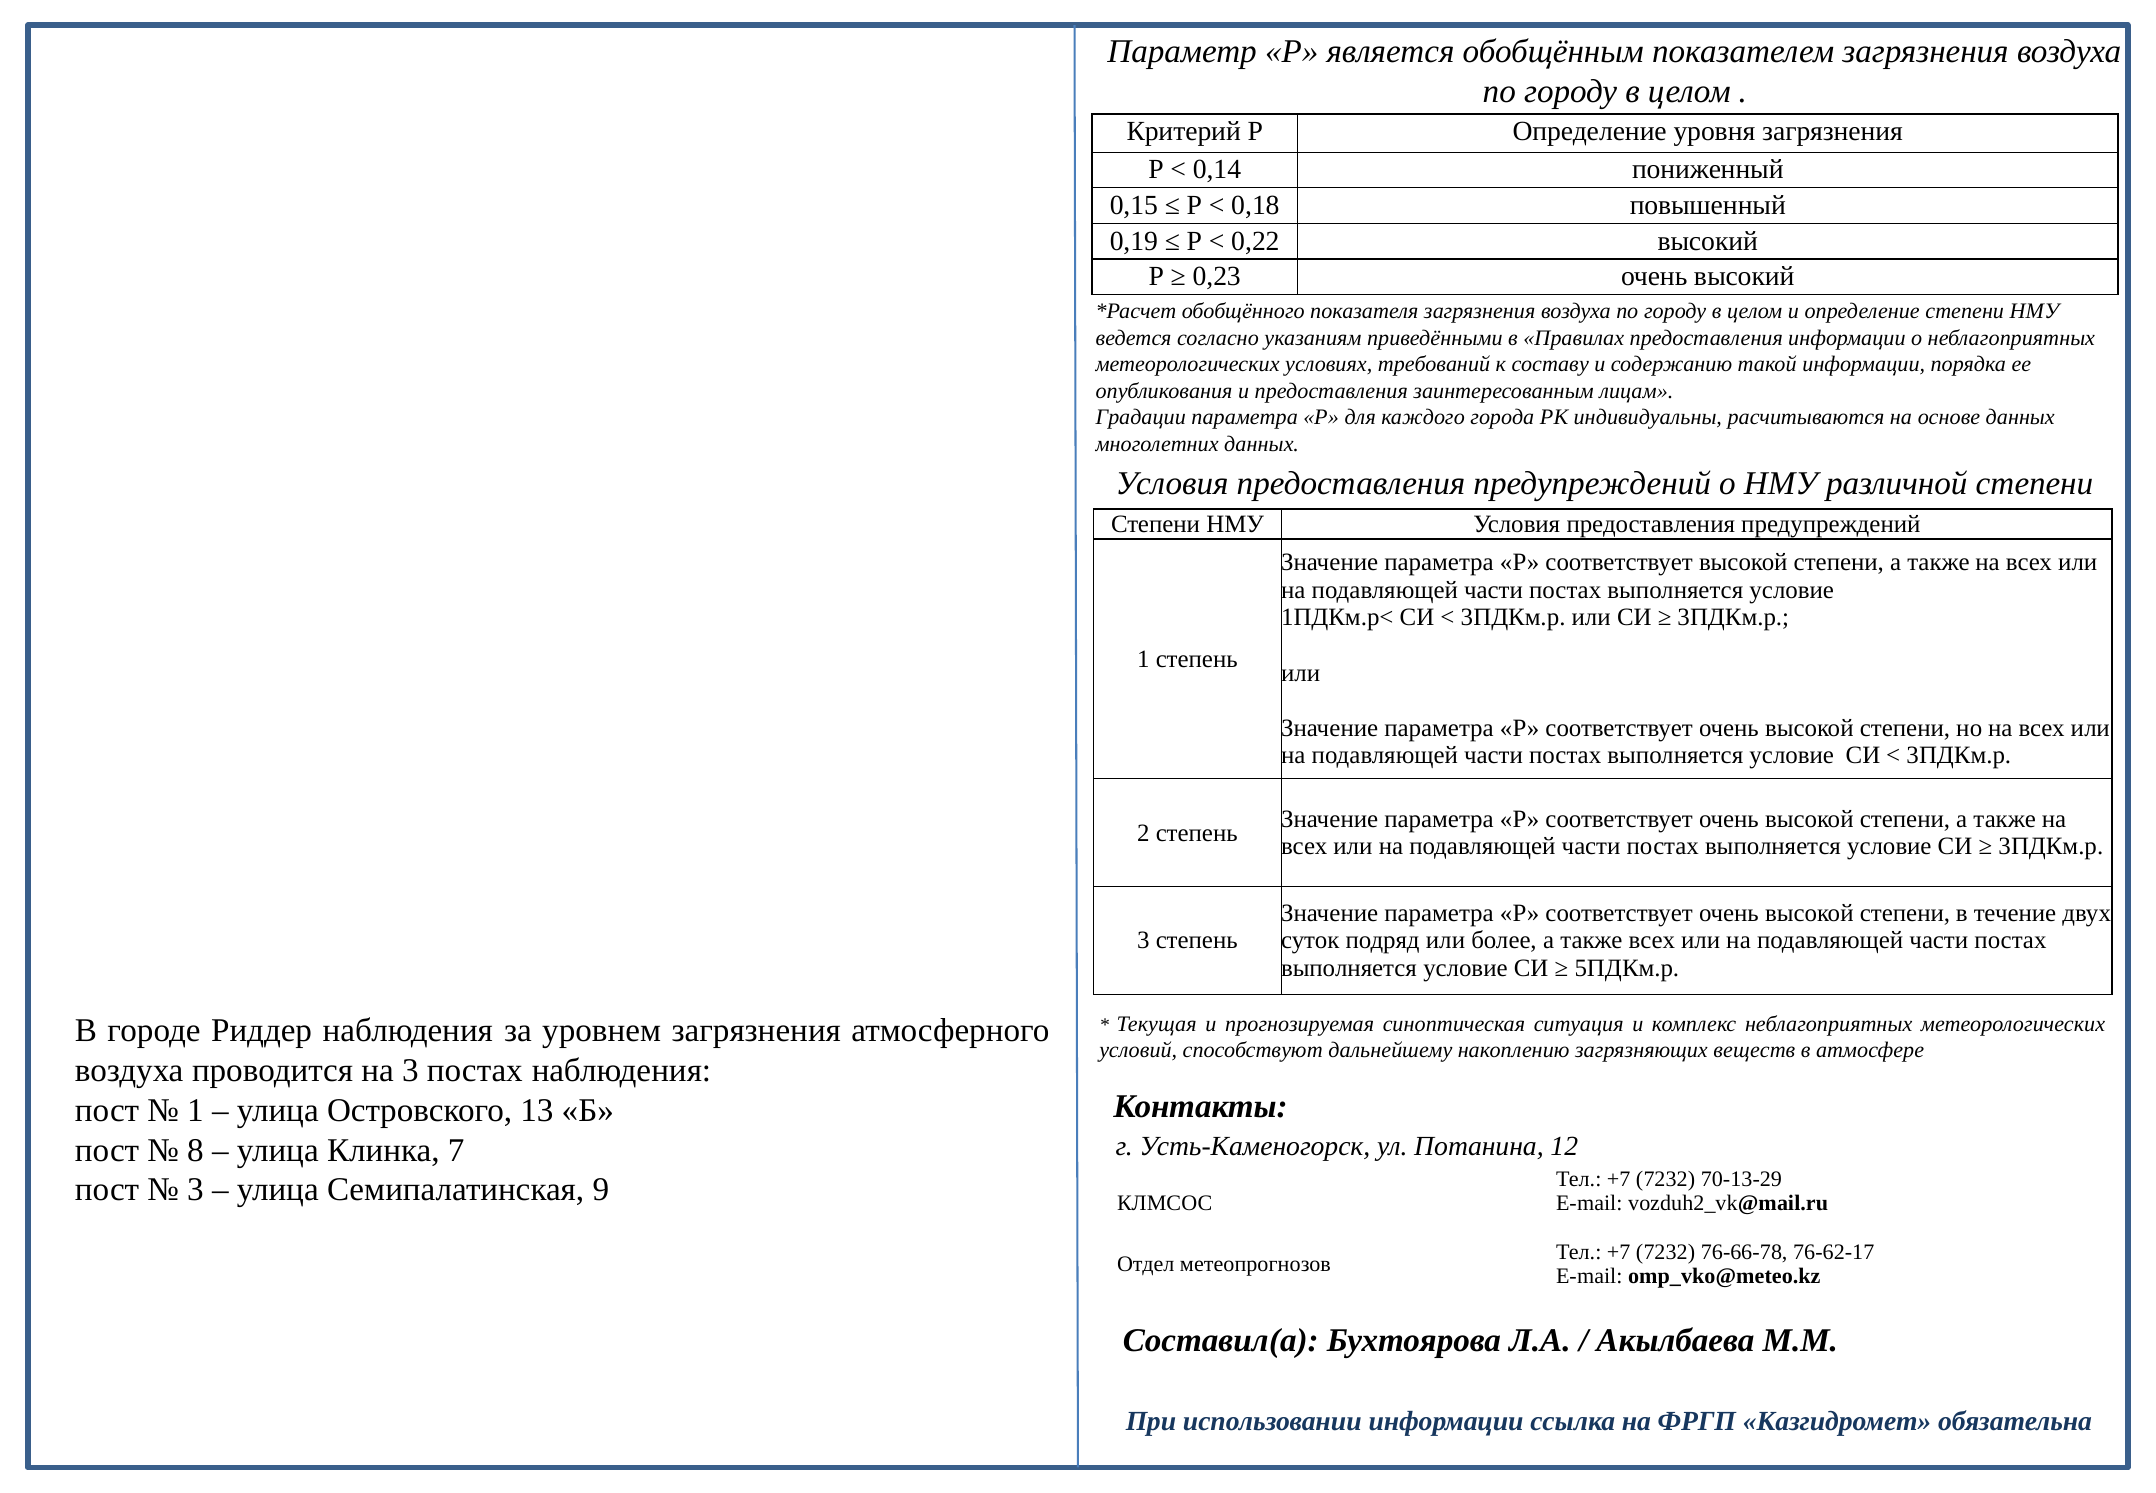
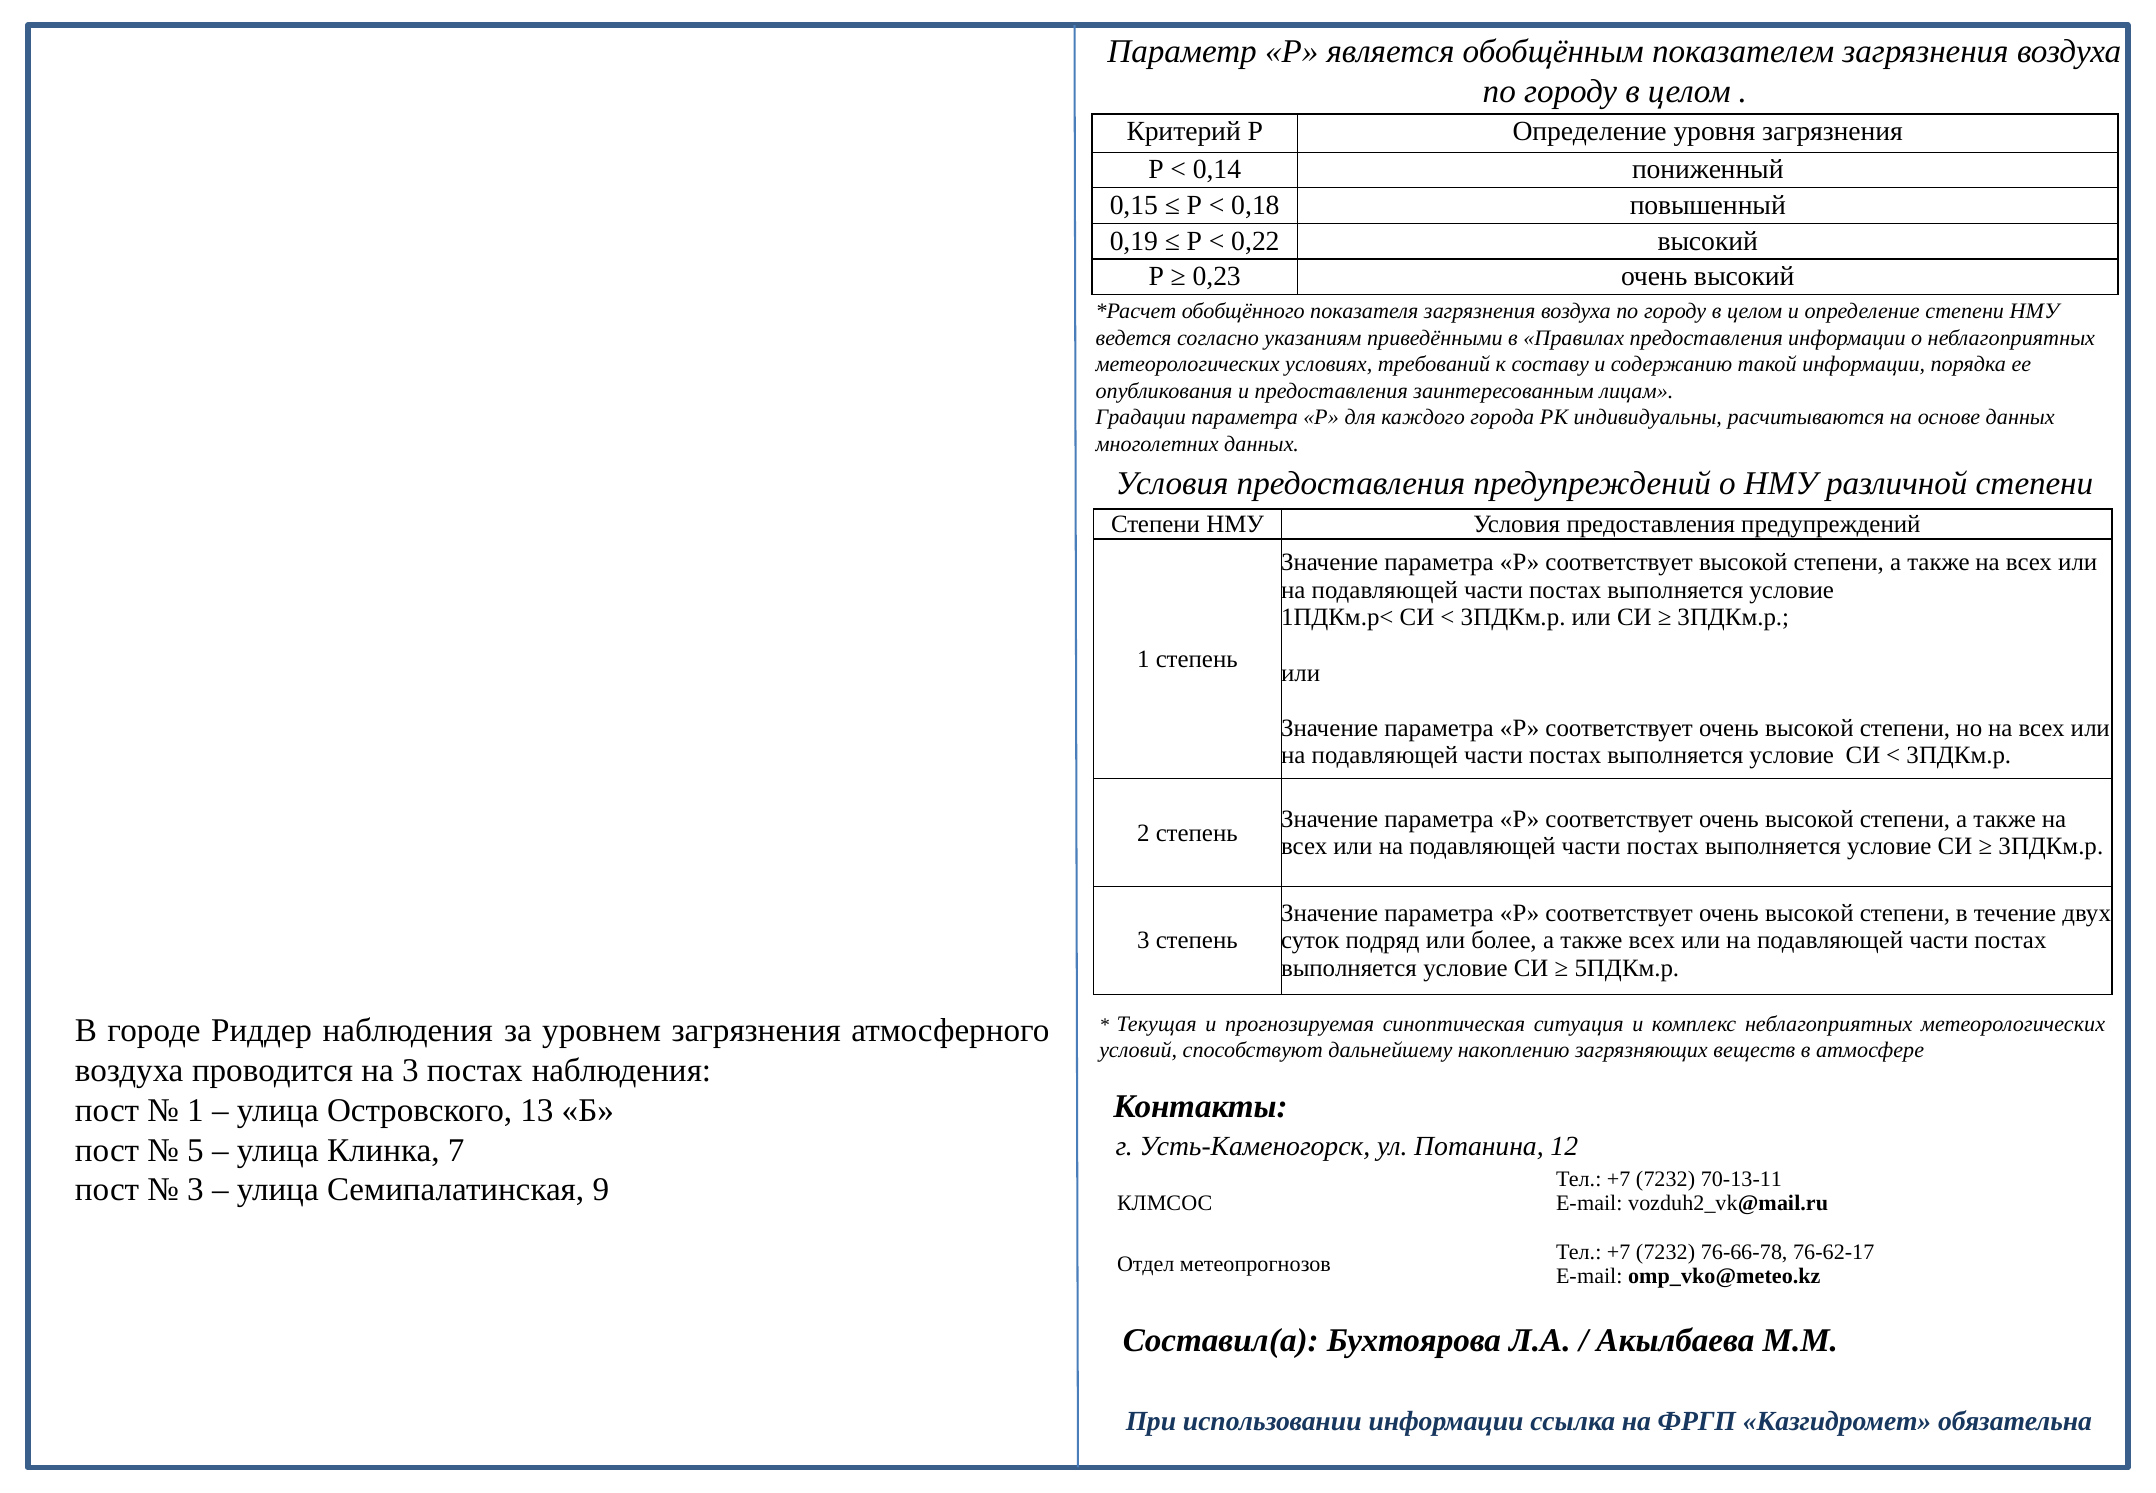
8: 8 -> 5
70-13-29: 70-13-29 -> 70-13-11
